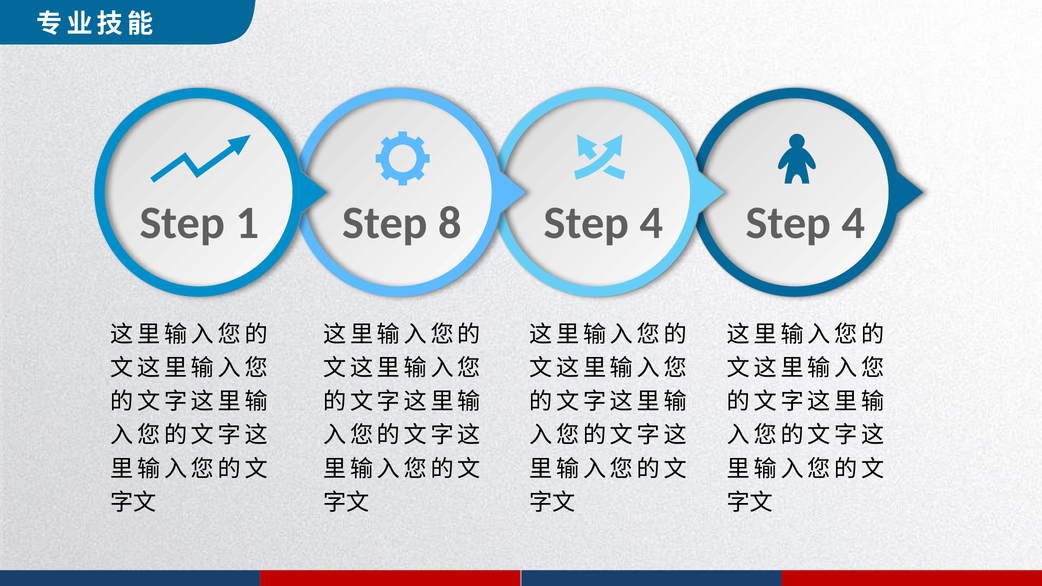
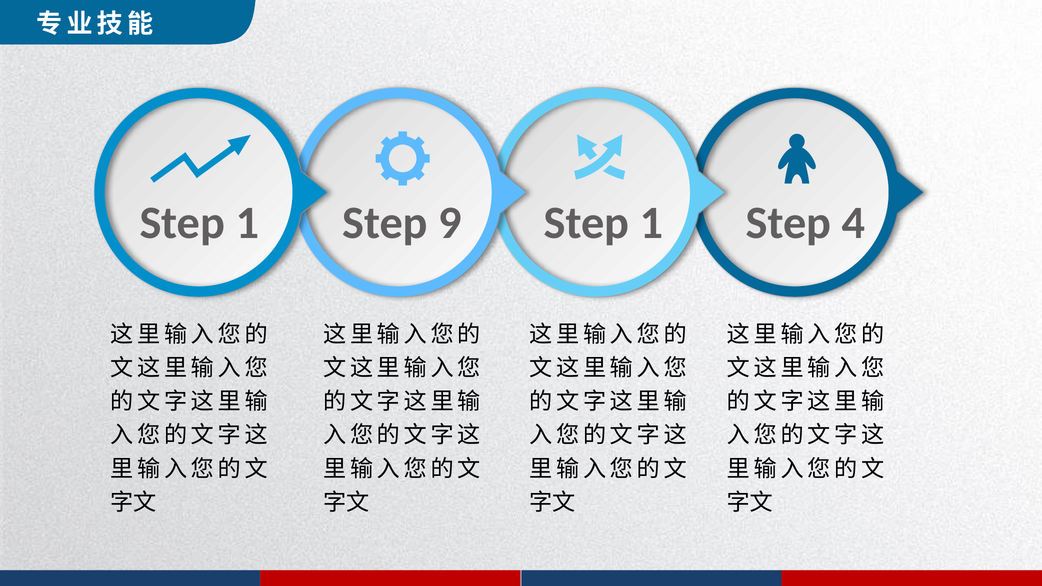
8: 8 -> 9
4 at (651, 223): 4 -> 1
